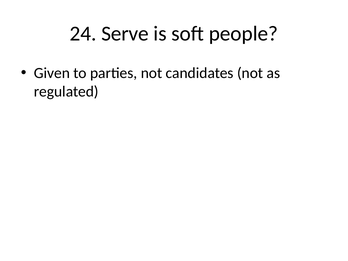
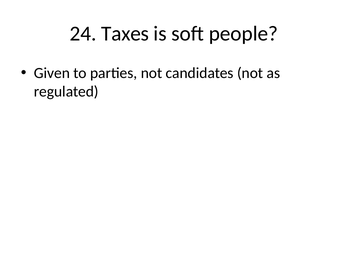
Serve: Serve -> Taxes
